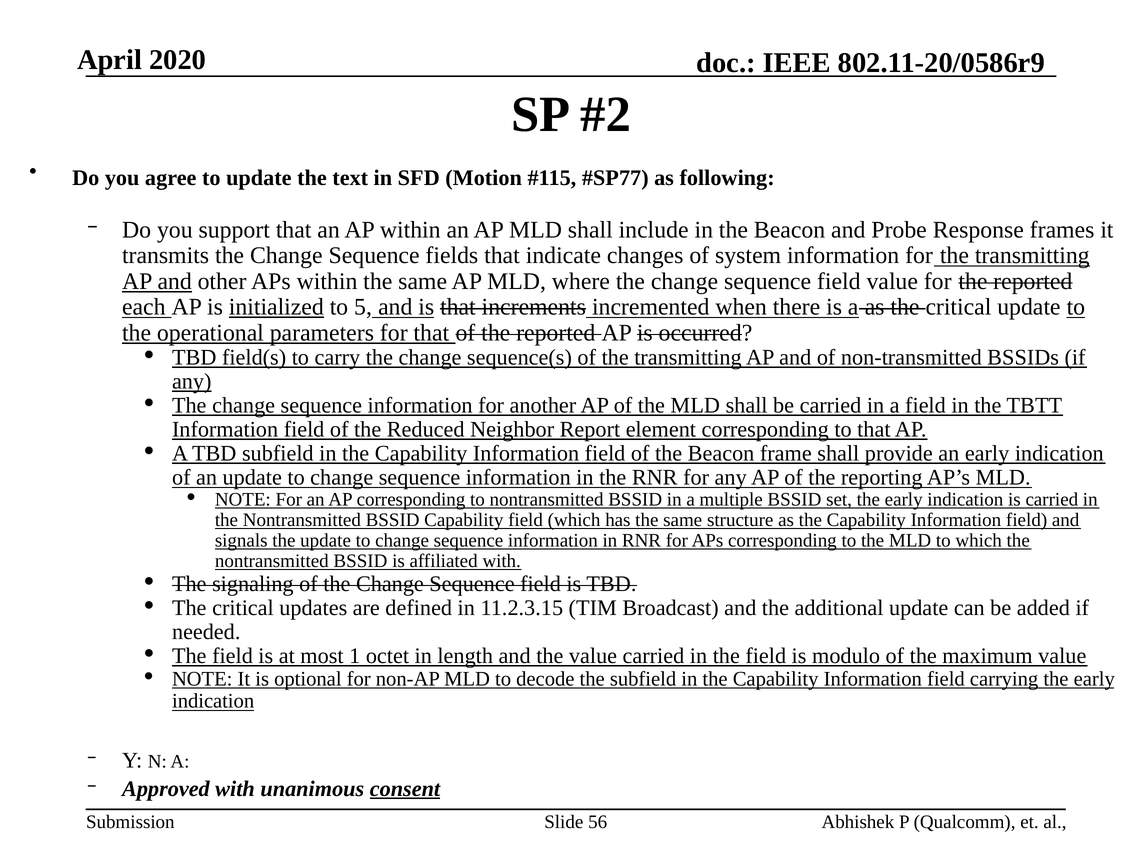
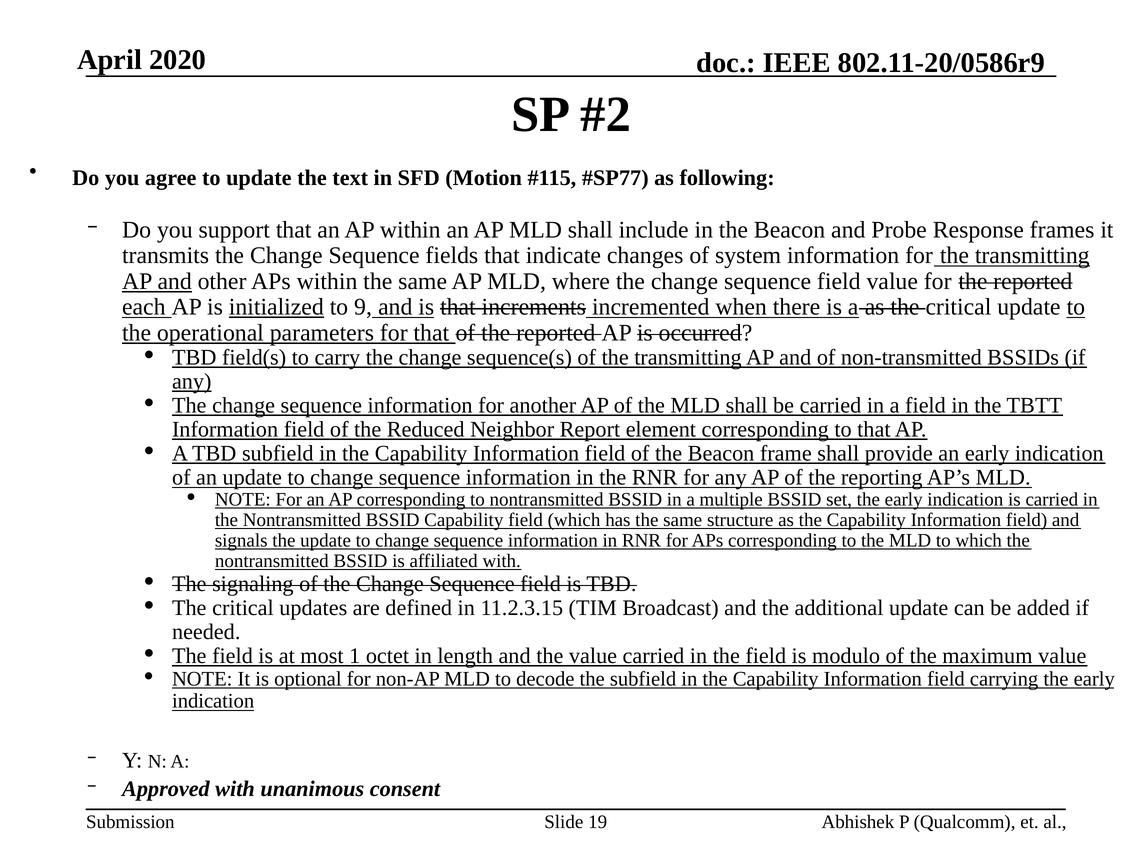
5: 5 -> 9
consent underline: present -> none
56: 56 -> 19
